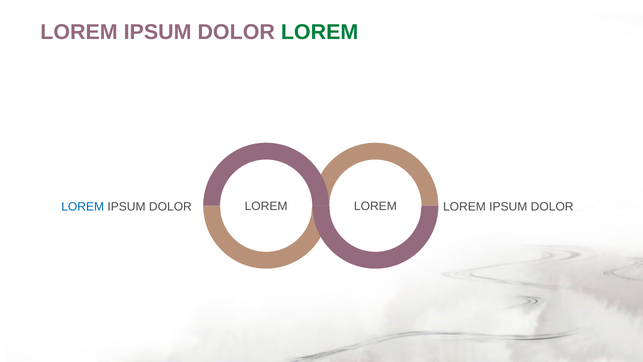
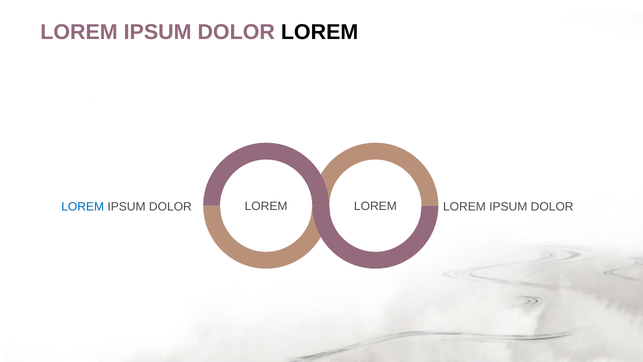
LOREM at (320, 32) colour: green -> black
